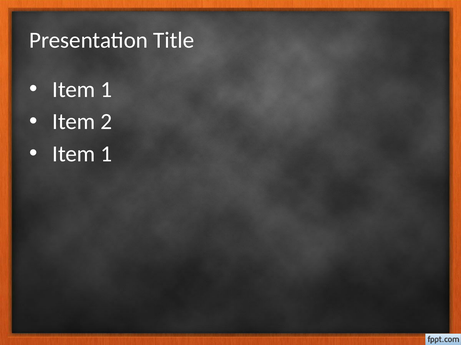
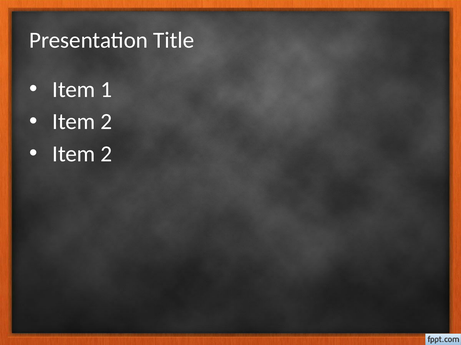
1 at (106, 154): 1 -> 2
